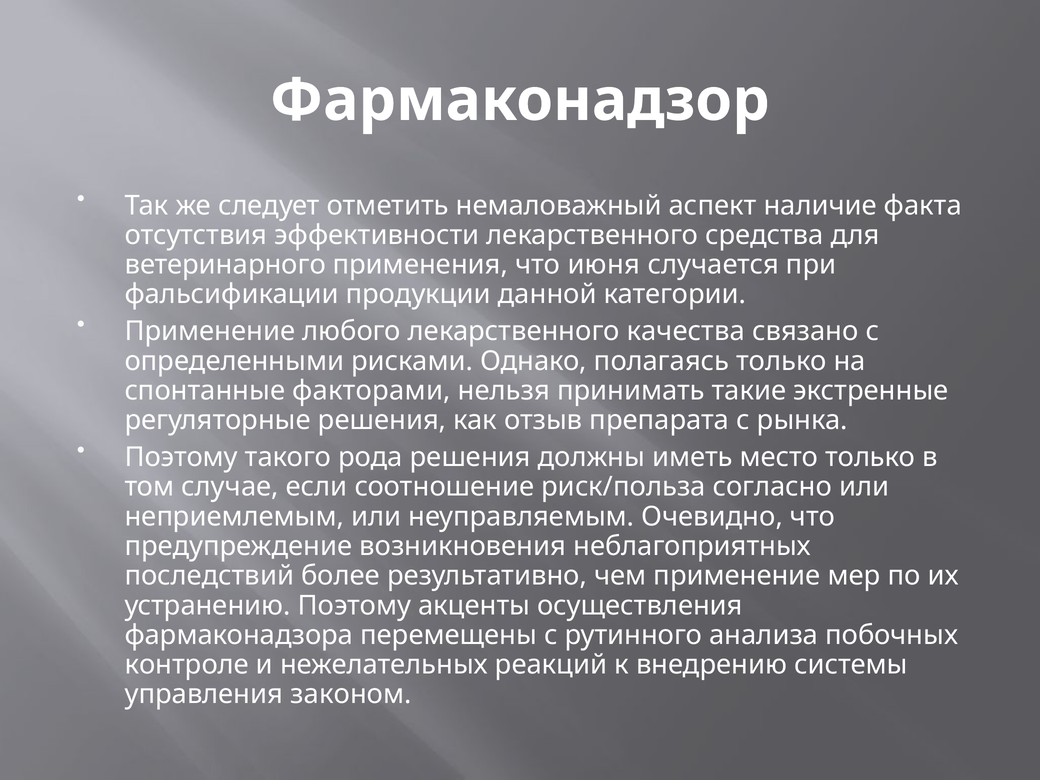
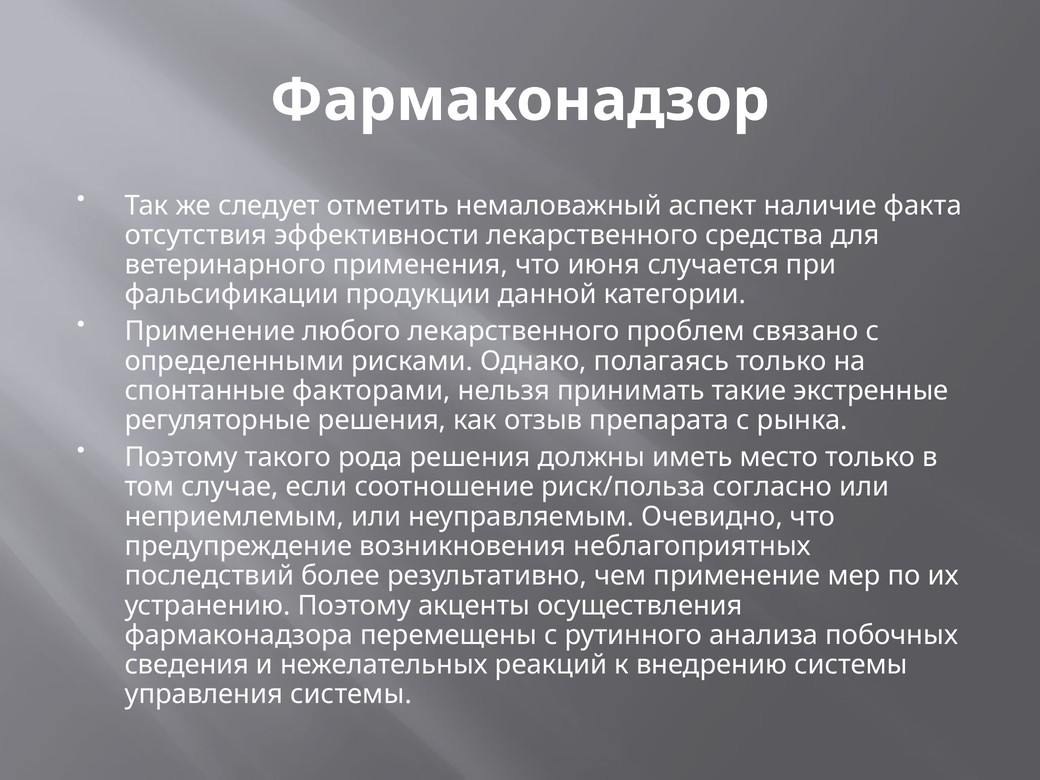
качества: качества -> проблем
контроле: контроле -> сведения
управления законом: законом -> системы
